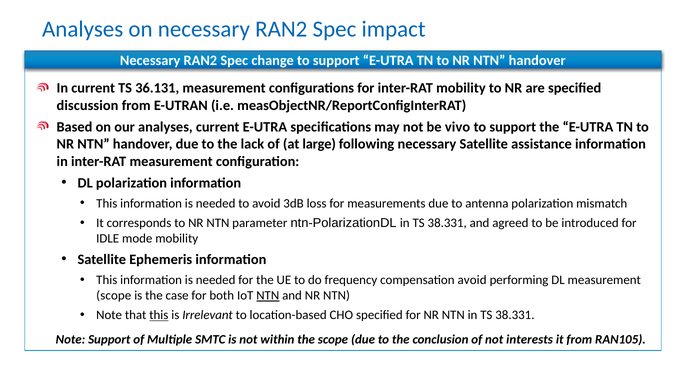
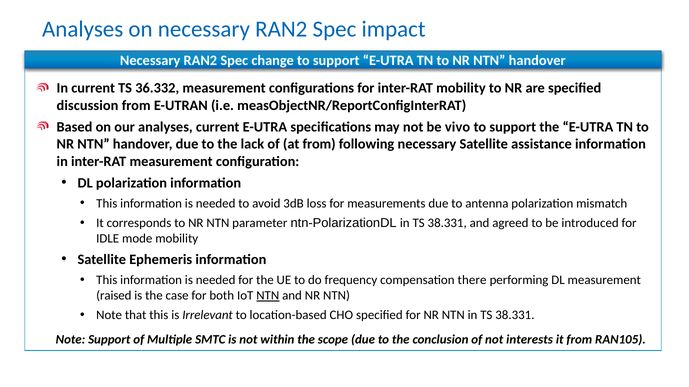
36.131: 36.131 -> 36.332
at large: large -> from
compensation avoid: avoid -> there
scope at (114, 296): scope -> raised
this at (159, 316) underline: present -> none
